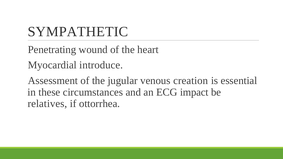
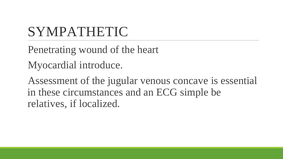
creation: creation -> concave
impact: impact -> simple
ottorrhea: ottorrhea -> localized
